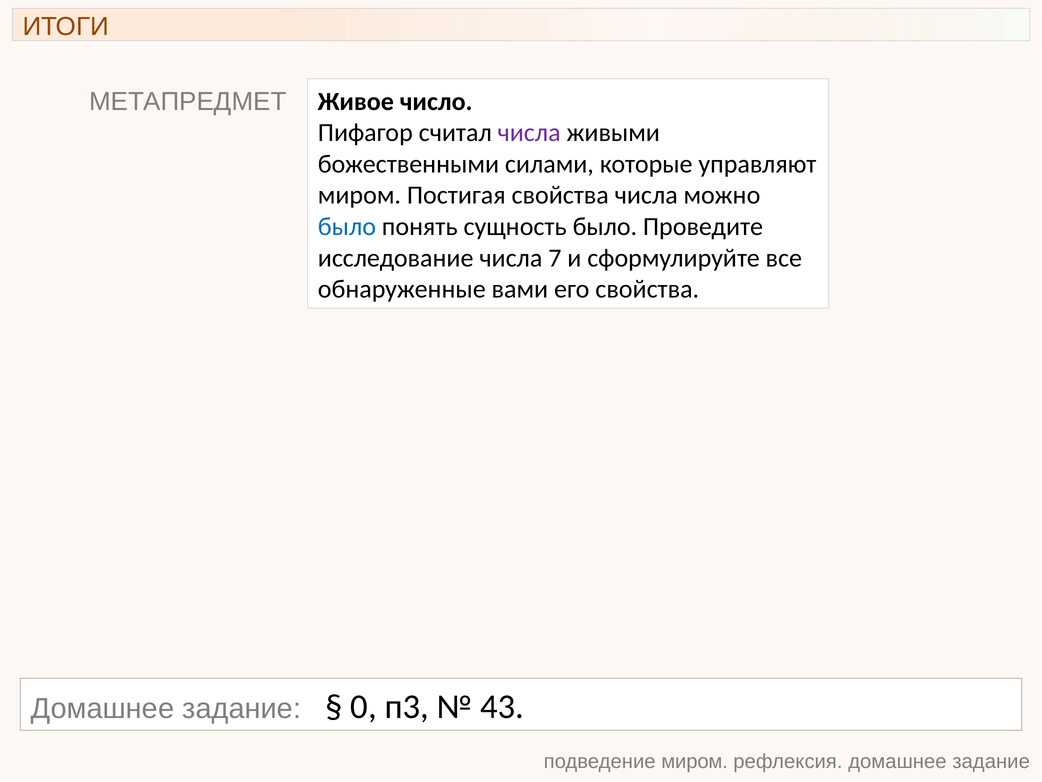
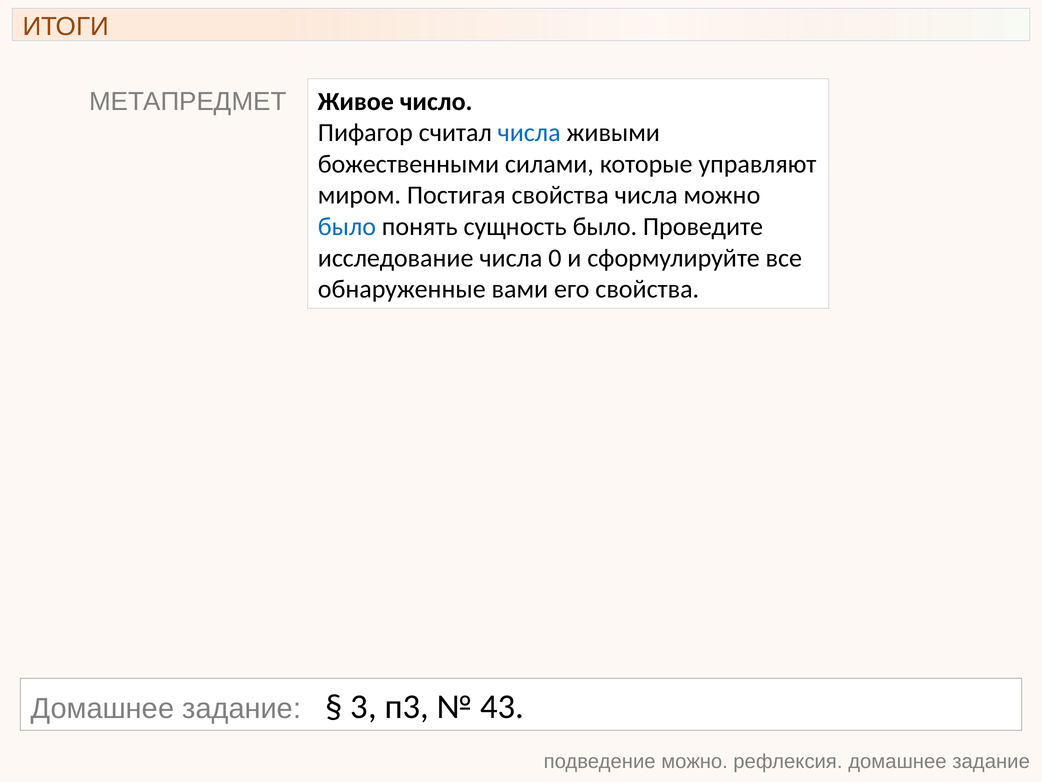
числа at (529, 133) colour: purple -> blue
7: 7 -> 0
0: 0 -> 3
подведение миром: миром -> можно
